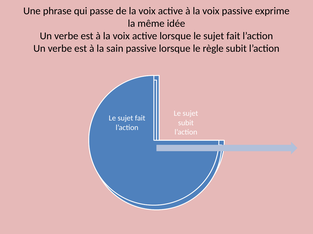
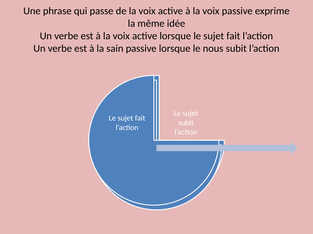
règle: règle -> nous
